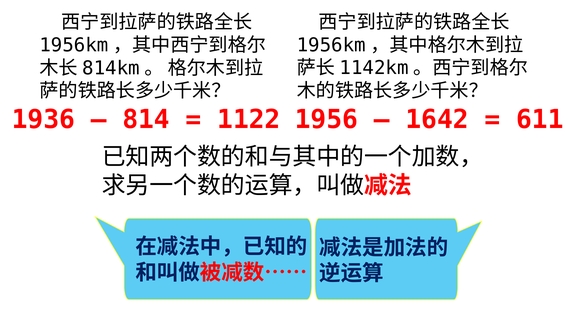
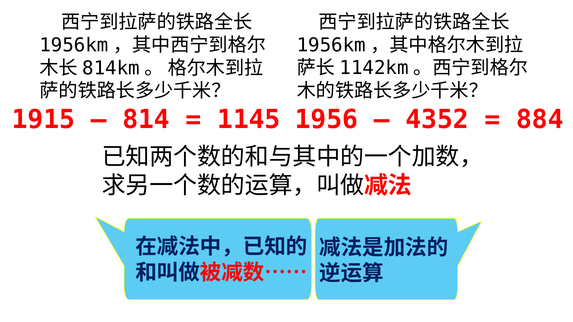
1936: 1936 -> 1915
1122: 1122 -> 1145
1642: 1642 -> 4352
611: 611 -> 884
